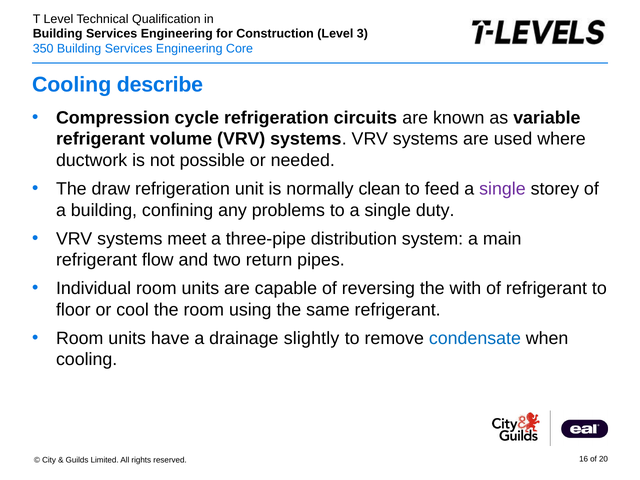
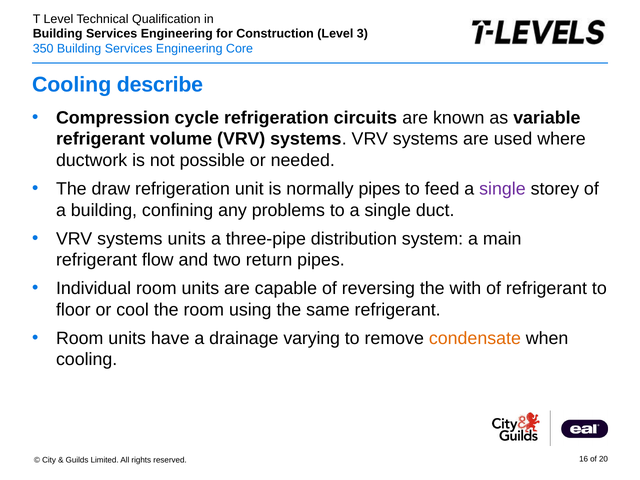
normally clean: clean -> pipes
duty: duty -> duct
systems meet: meet -> units
slightly: slightly -> varying
condensate colour: blue -> orange
